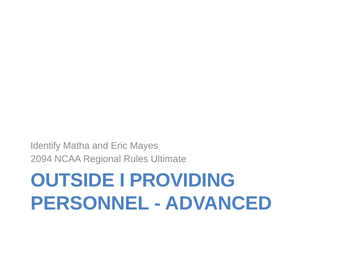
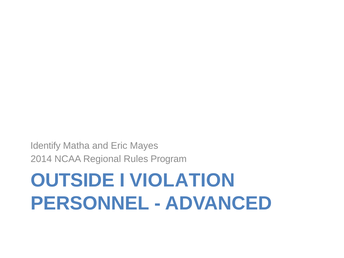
2094: 2094 -> 2014
Ultimate: Ultimate -> Program
PROVIDING: PROVIDING -> VIOLATION
